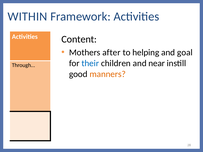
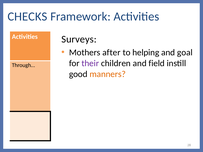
WITHIN: WITHIN -> CHECKS
Content: Content -> Surveys
their colour: blue -> purple
near: near -> field
